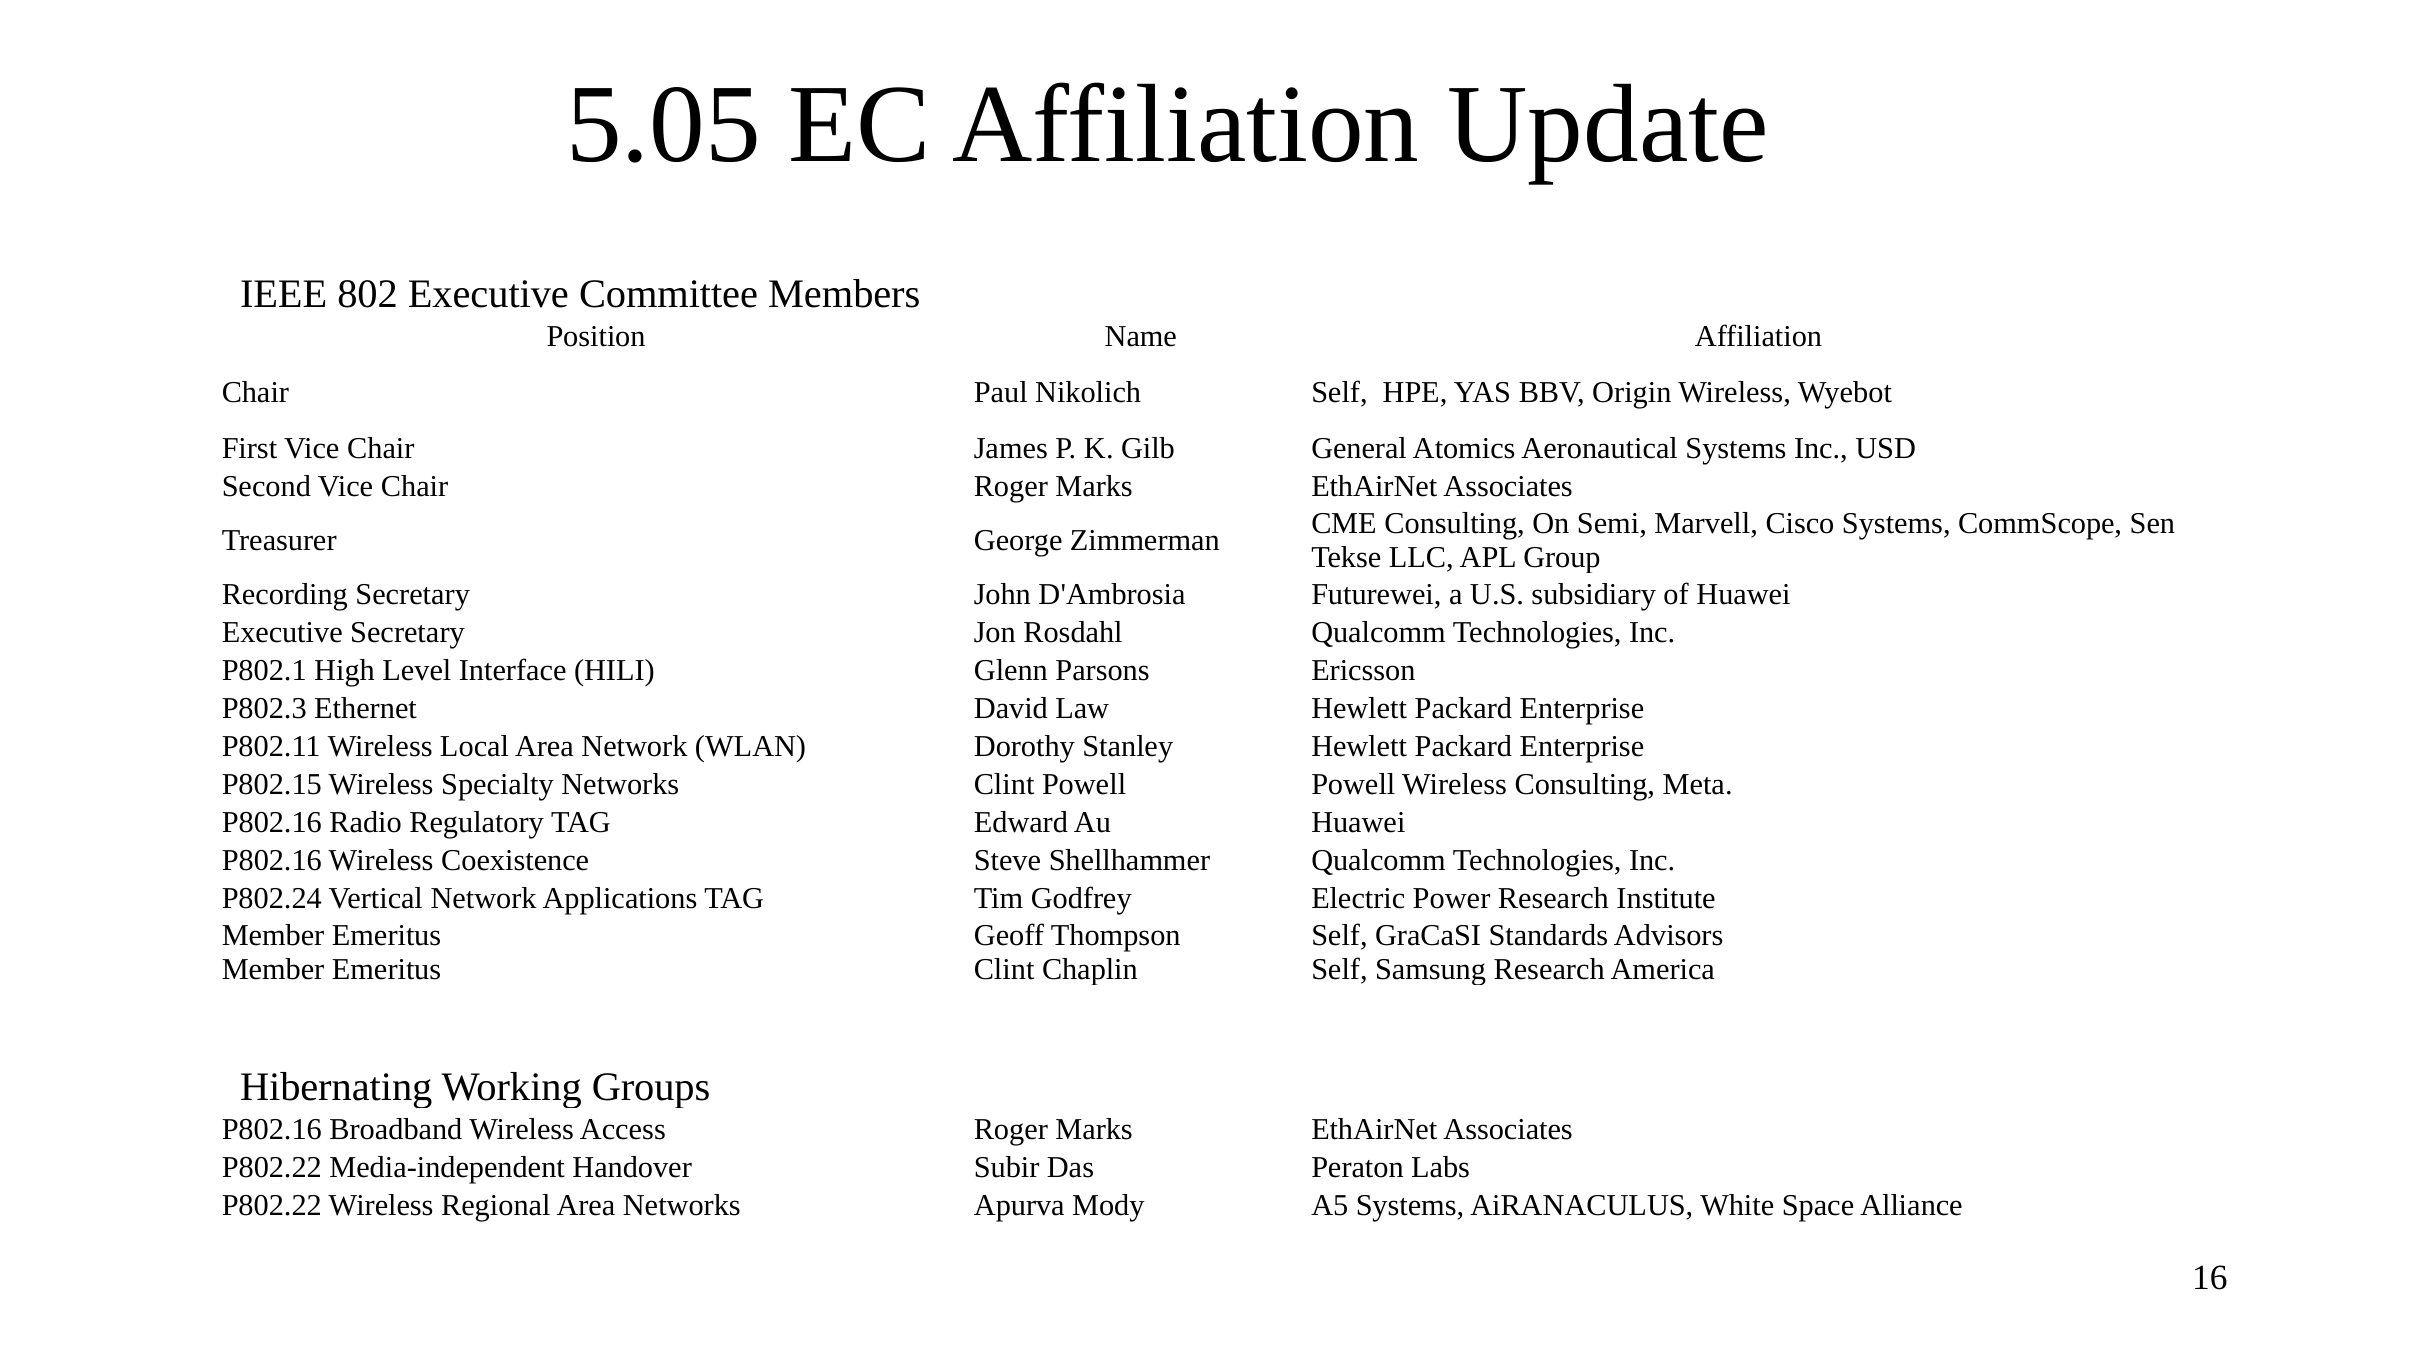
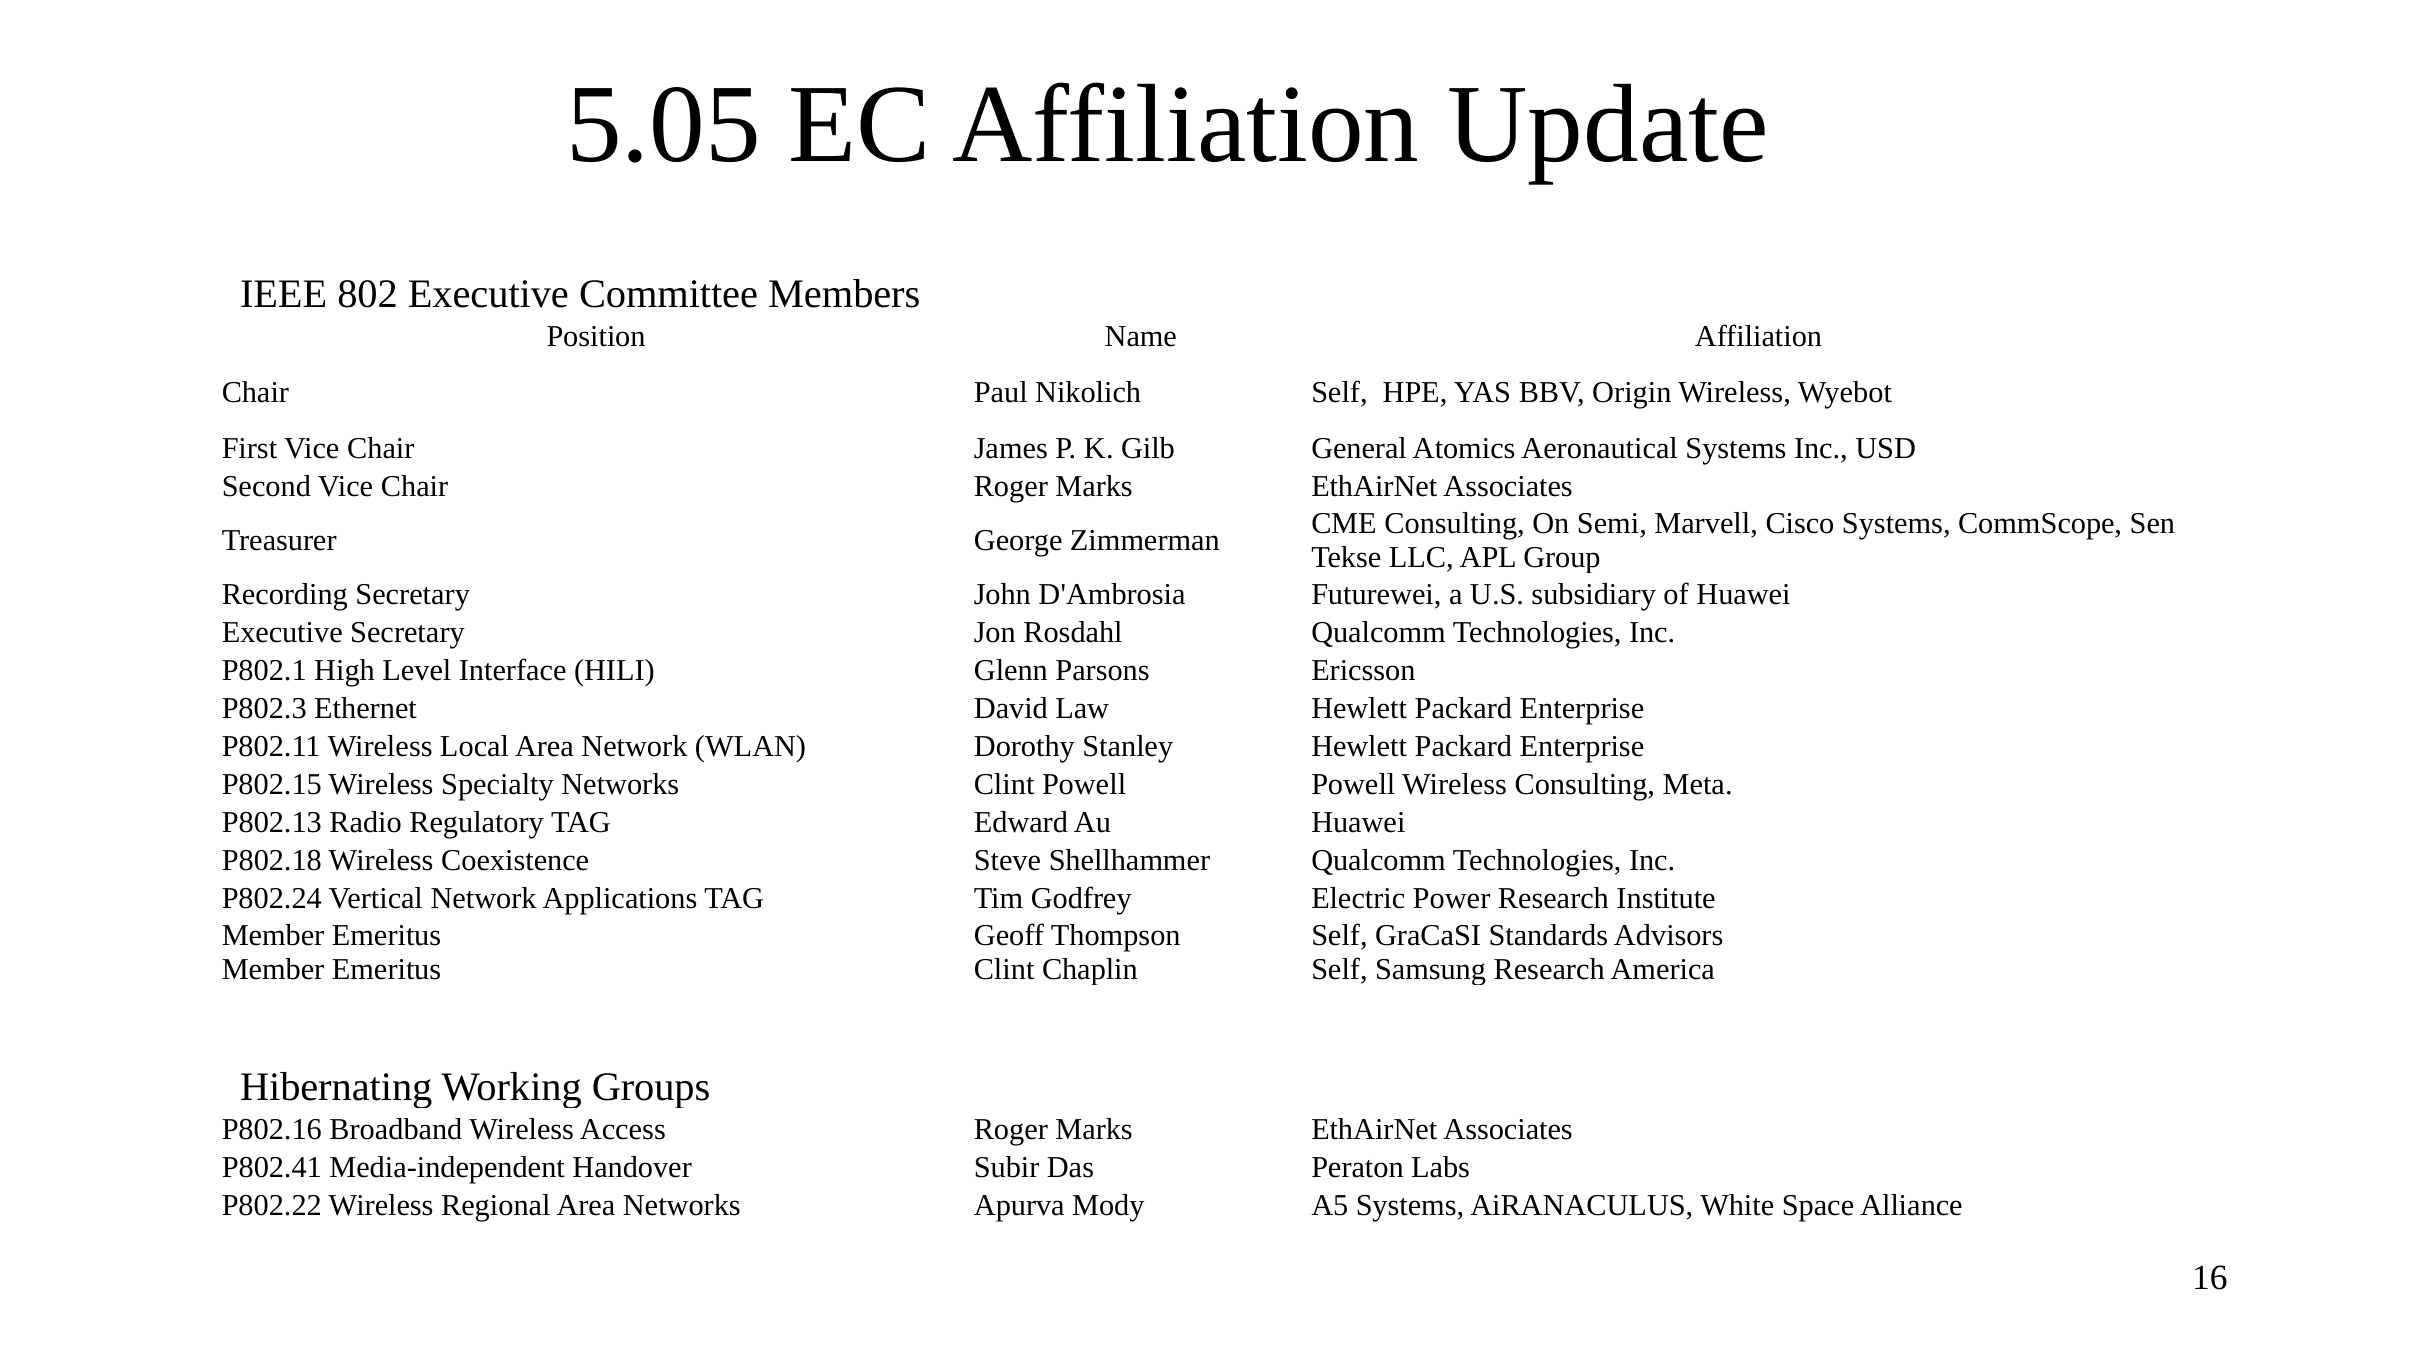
P802.16 at (272, 823): P802.16 -> P802.13
P802.16 at (272, 861): P802.16 -> P802.18
P802.22 at (272, 1167): P802.22 -> P802.41
